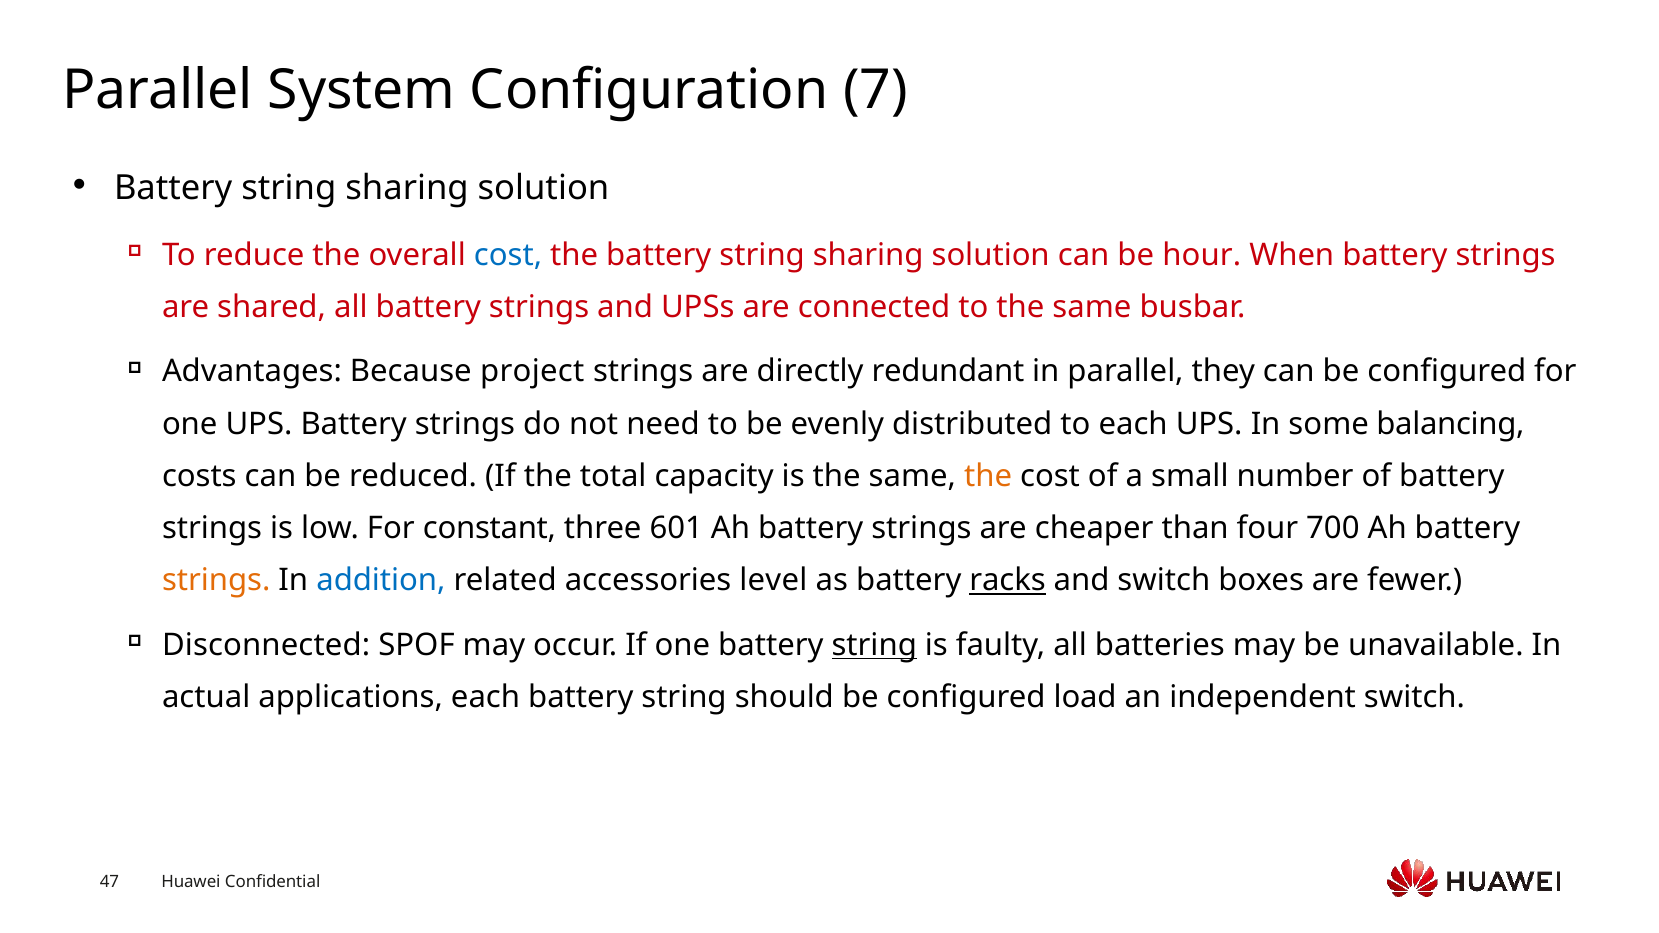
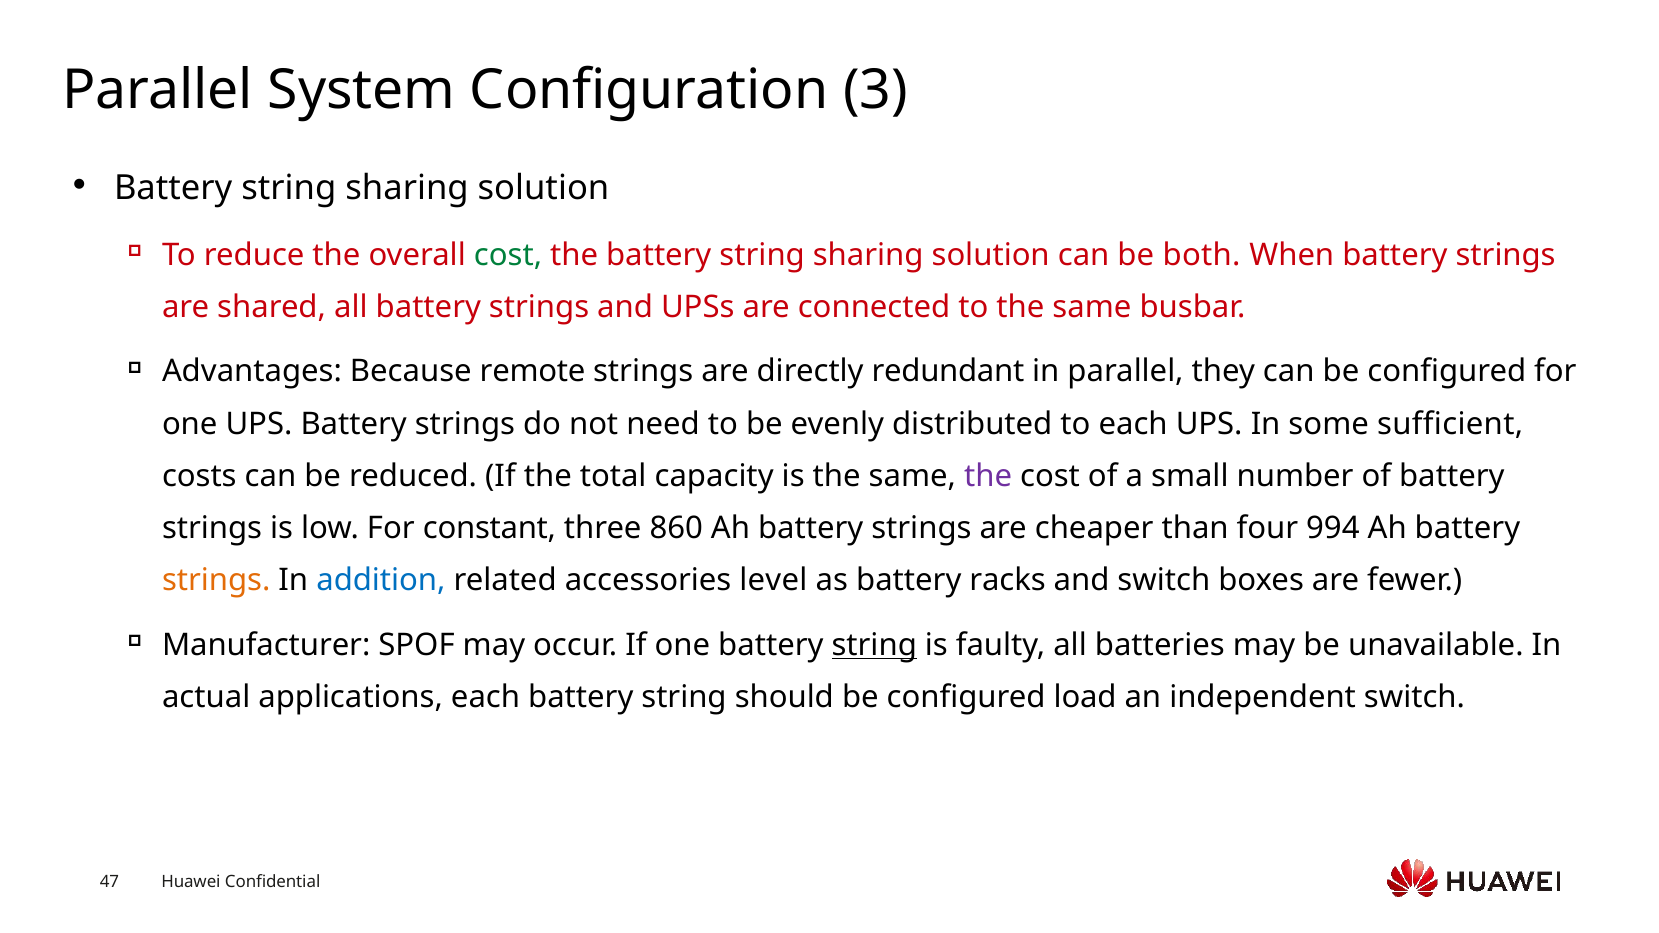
7: 7 -> 3
cost at (508, 255) colour: blue -> green
hour: hour -> both
project: project -> remote
balancing: balancing -> sufficient
the at (988, 476) colour: orange -> purple
601: 601 -> 860
700: 700 -> 994
racks underline: present -> none
Disconnected: Disconnected -> Manufacturer
